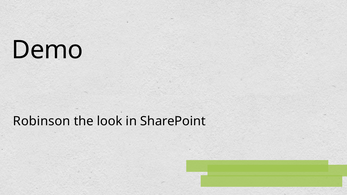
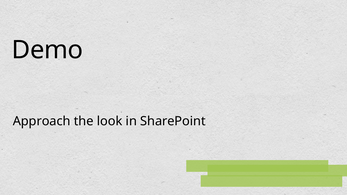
Robinson: Robinson -> Approach
